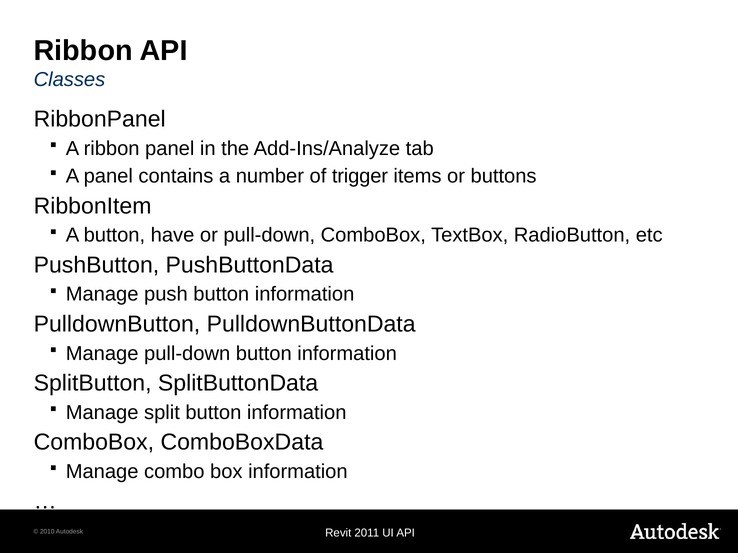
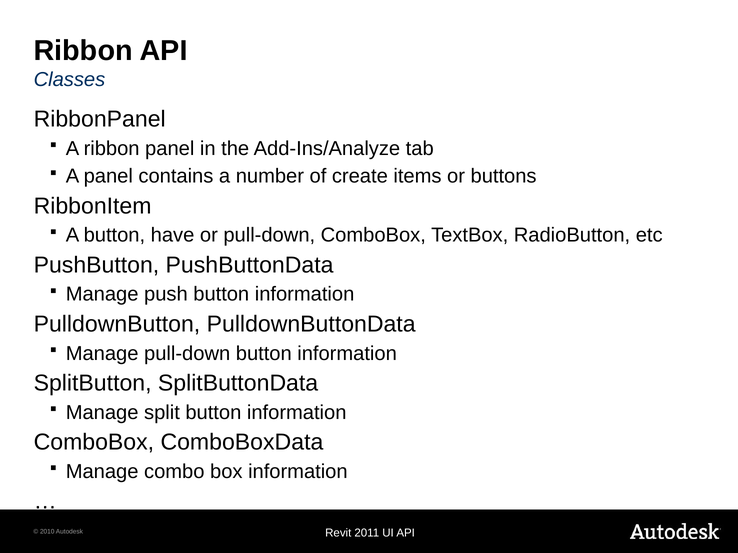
trigger: trigger -> create
